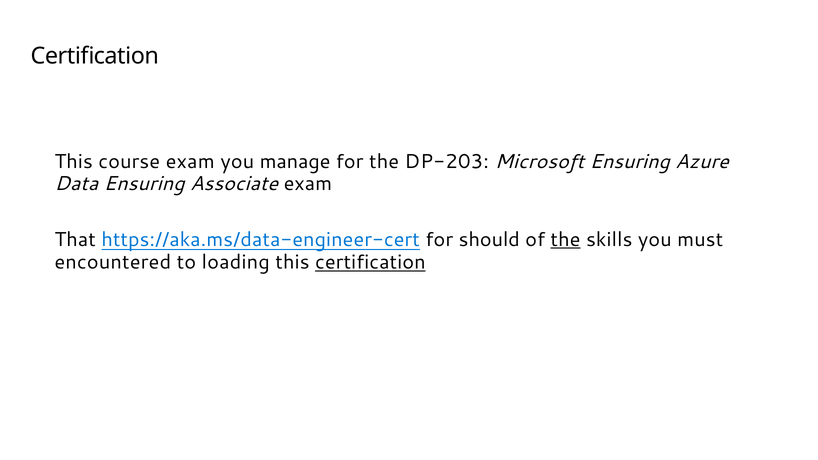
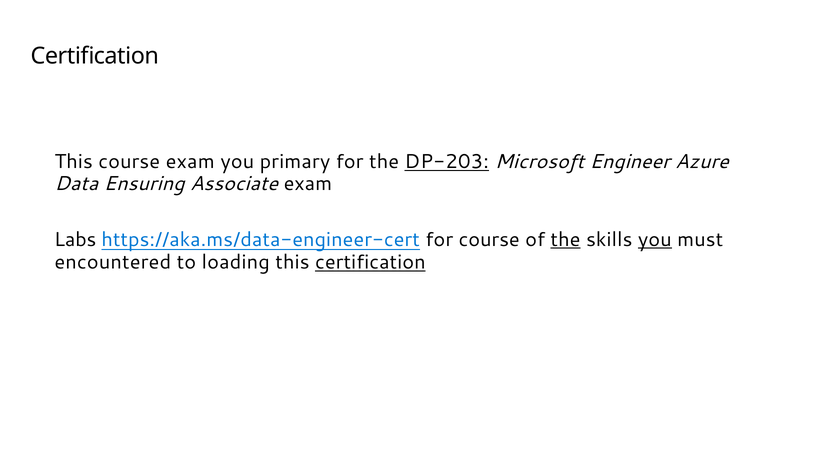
manage: manage -> primary
DP-203 underline: none -> present
Microsoft Ensuring: Ensuring -> Engineer
That: That -> Labs
for should: should -> course
you at (655, 239) underline: none -> present
